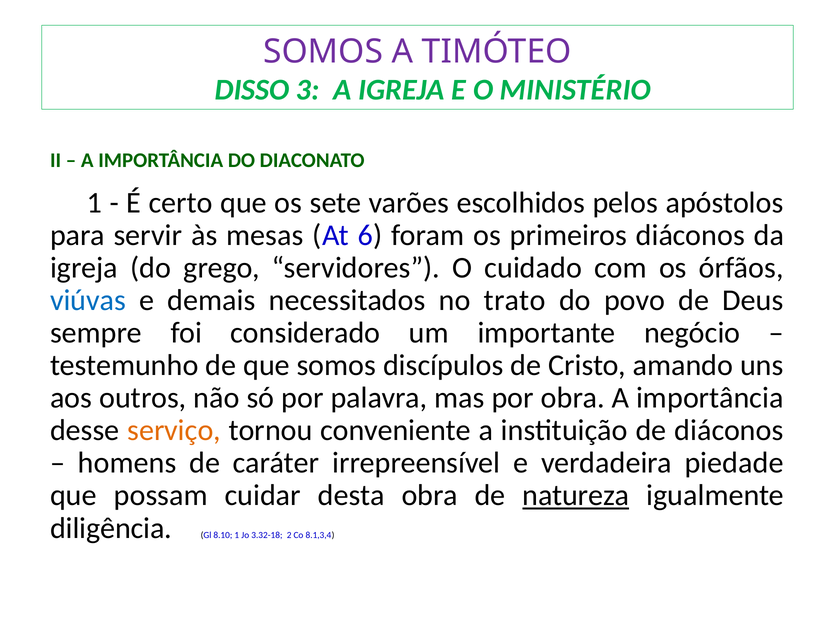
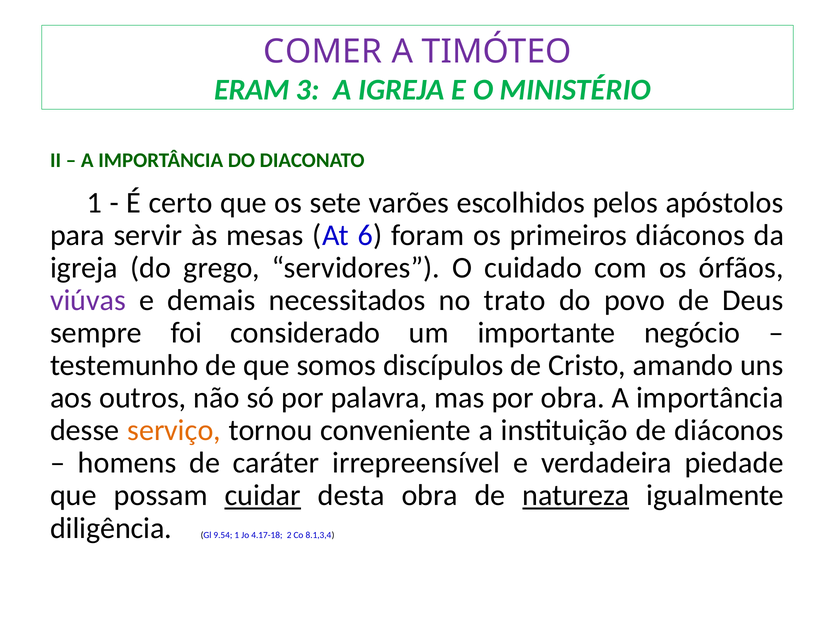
SOMOS at (323, 52): SOMOS -> COMER
DISSO: DISSO -> ERAM
viúvas colour: blue -> purple
cuidar underline: none -> present
8.10: 8.10 -> 9.54
3.32-18: 3.32-18 -> 4.17-18
